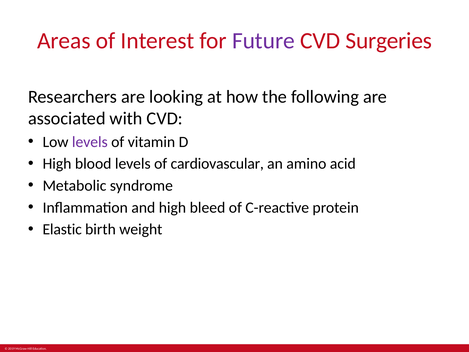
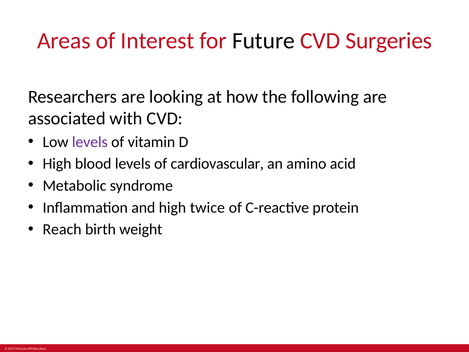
Future colour: purple -> black
bleed: bleed -> twice
Elastic: Elastic -> Reach
